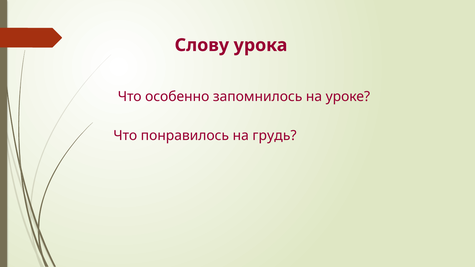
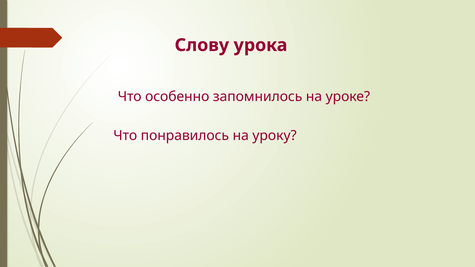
грудь: грудь -> уроку
